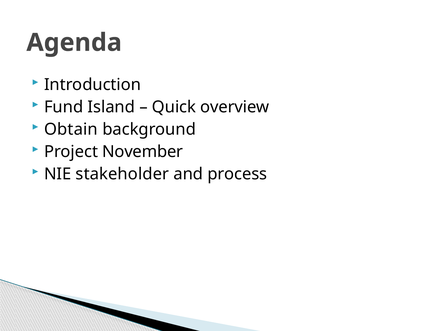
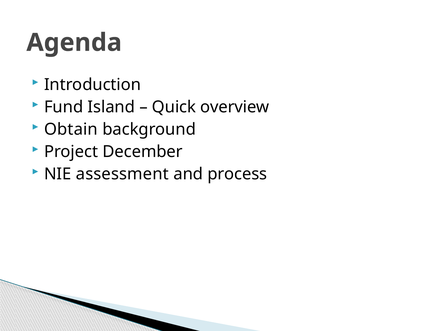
November: November -> December
stakeholder: stakeholder -> assessment
